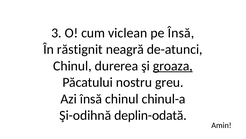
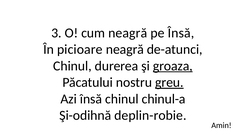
cum viclean: viclean -> neagră
răstignit: răstignit -> picioare
greu underline: none -> present
deplin-odată: deplin-odată -> deplin-robie
